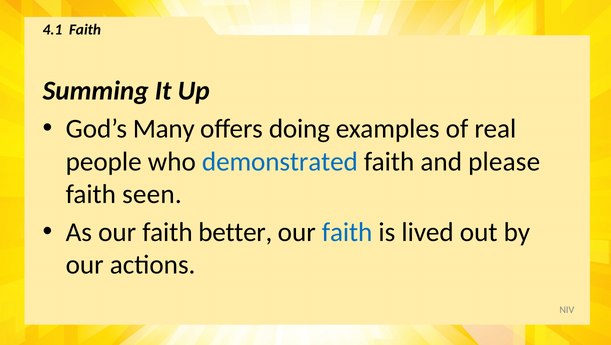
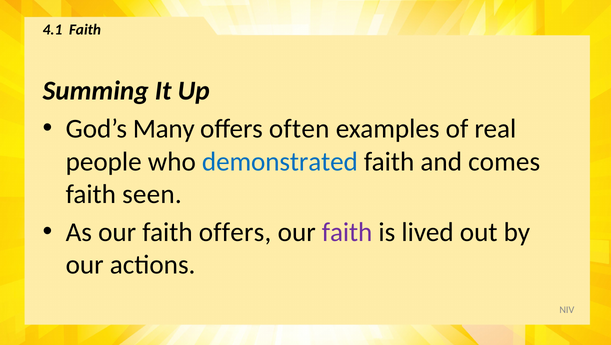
doing: doing -> often
please: please -> comes
faith better: better -> offers
faith at (347, 232) colour: blue -> purple
